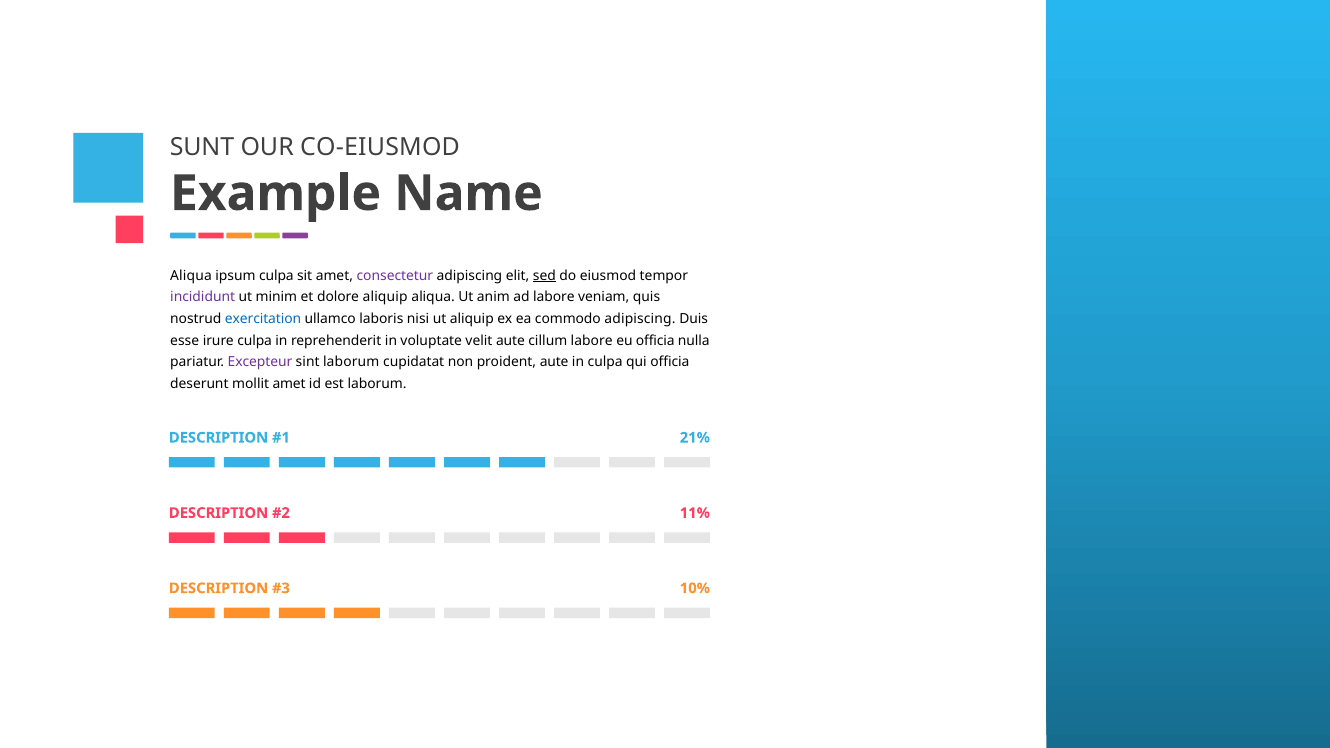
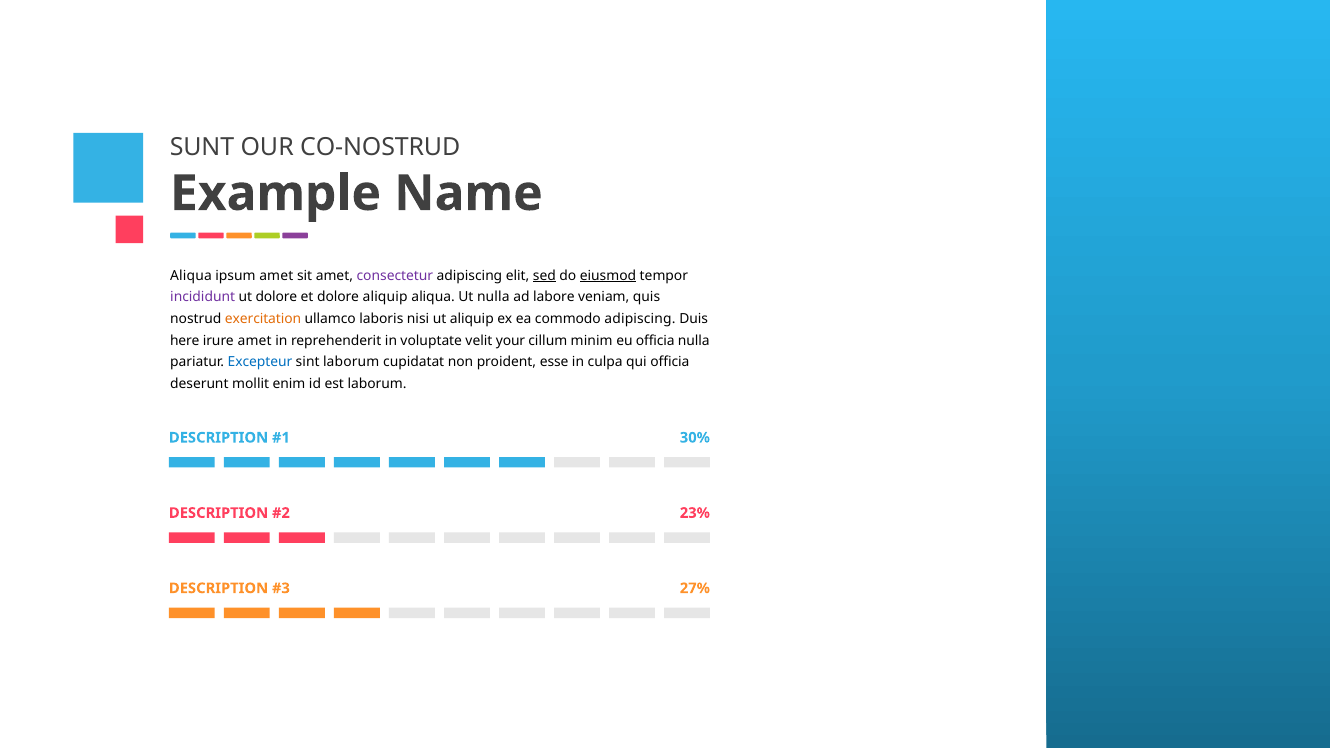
CO-EIUSMOD: CO-EIUSMOD -> CO-NOSTRUD
ipsum culpa: culpa -> amet
eiusmod underline: none -> present
ut minim: minim -> dolore
Ut anim: anim -> nulla
exercitation colour: blue -> orange
esse: esse -> here
irure culpa: culpa -> amet
velit aute: aute -> your
cillum labore: labore -> minim
Excepteur colour: purple -> blue
proident aute: aute -> esse
mollit amet: amet -> enim
21%: 21% -> 30%
11%: 11% -> 23%
10%: 10% -> 27%
